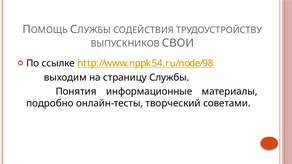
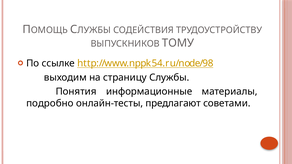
СВОИ: СВОИ -> ТОМУ
творческий: творческий -> предлагают
